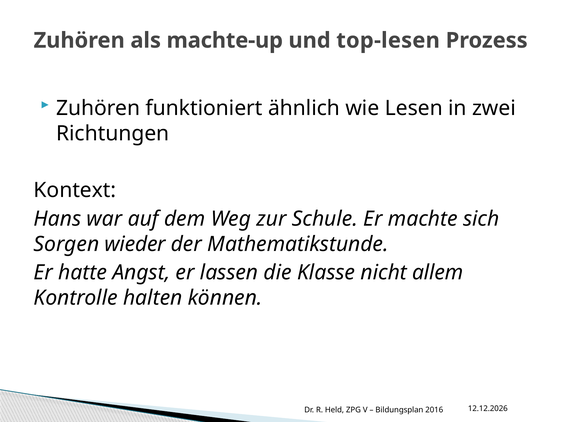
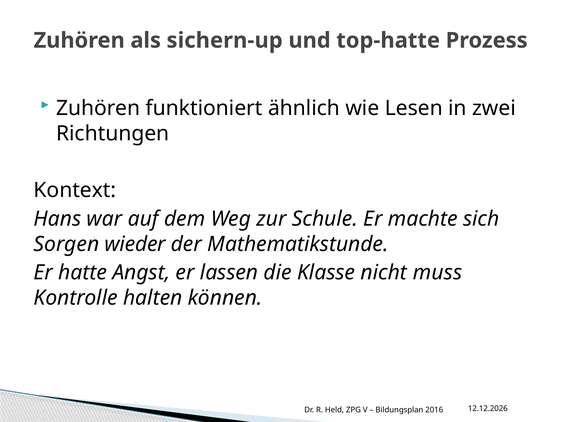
machte-up: machte-up -> sichern-up
top-lesen: top-lesen -> top-hatte
allem: allem -> muss
